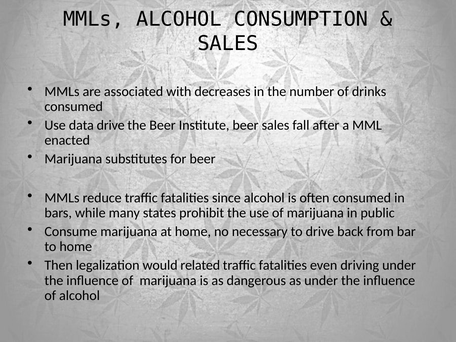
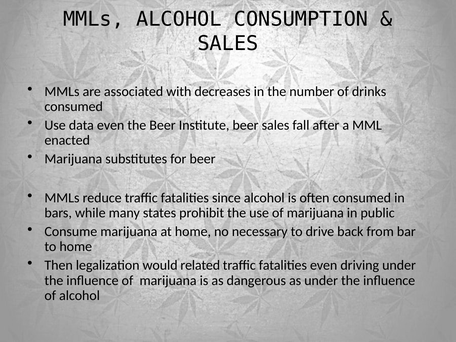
data drive: drive -> even
